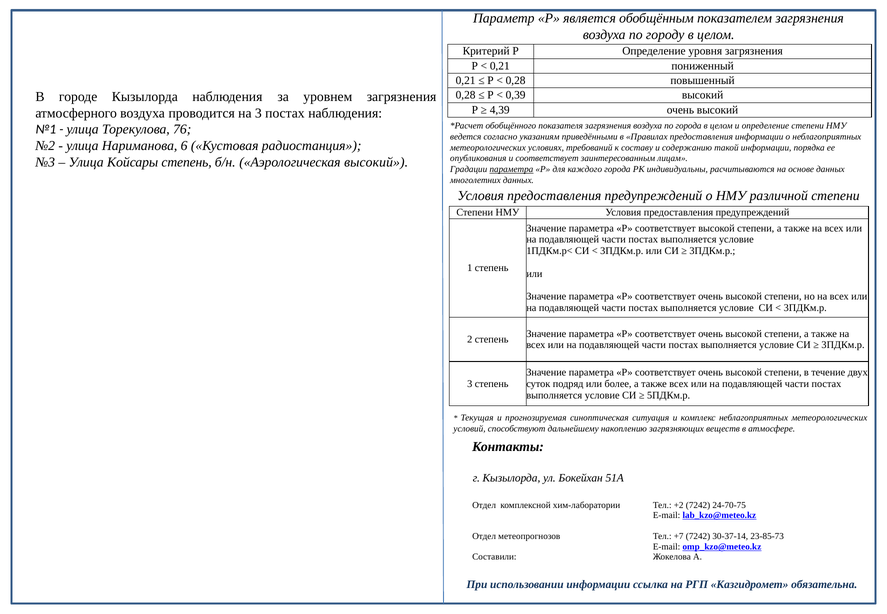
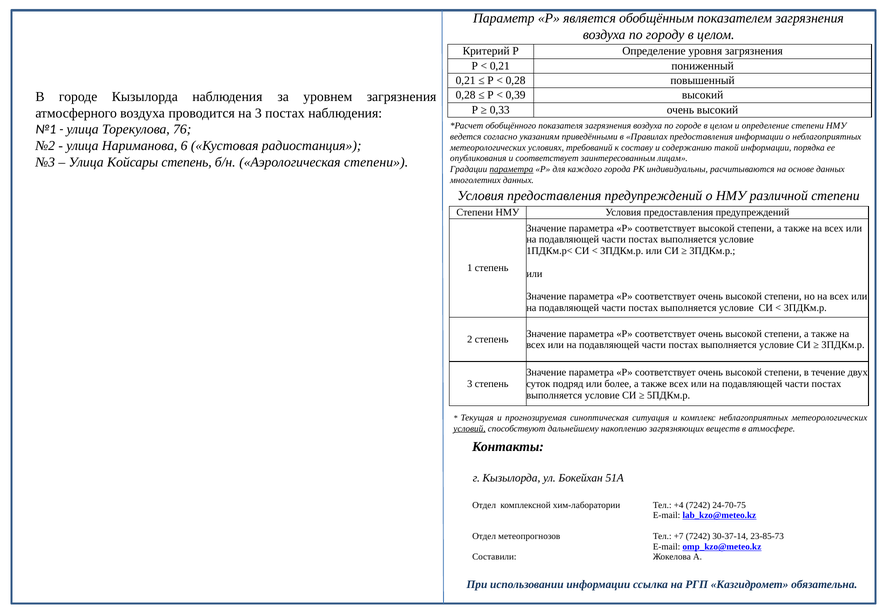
4,39: 4,39 -> 0,33
по города: города -> городе
Аэрологическая высокий: высокий -> степени
условий underline: none -> present
+2: +2 -> +4
